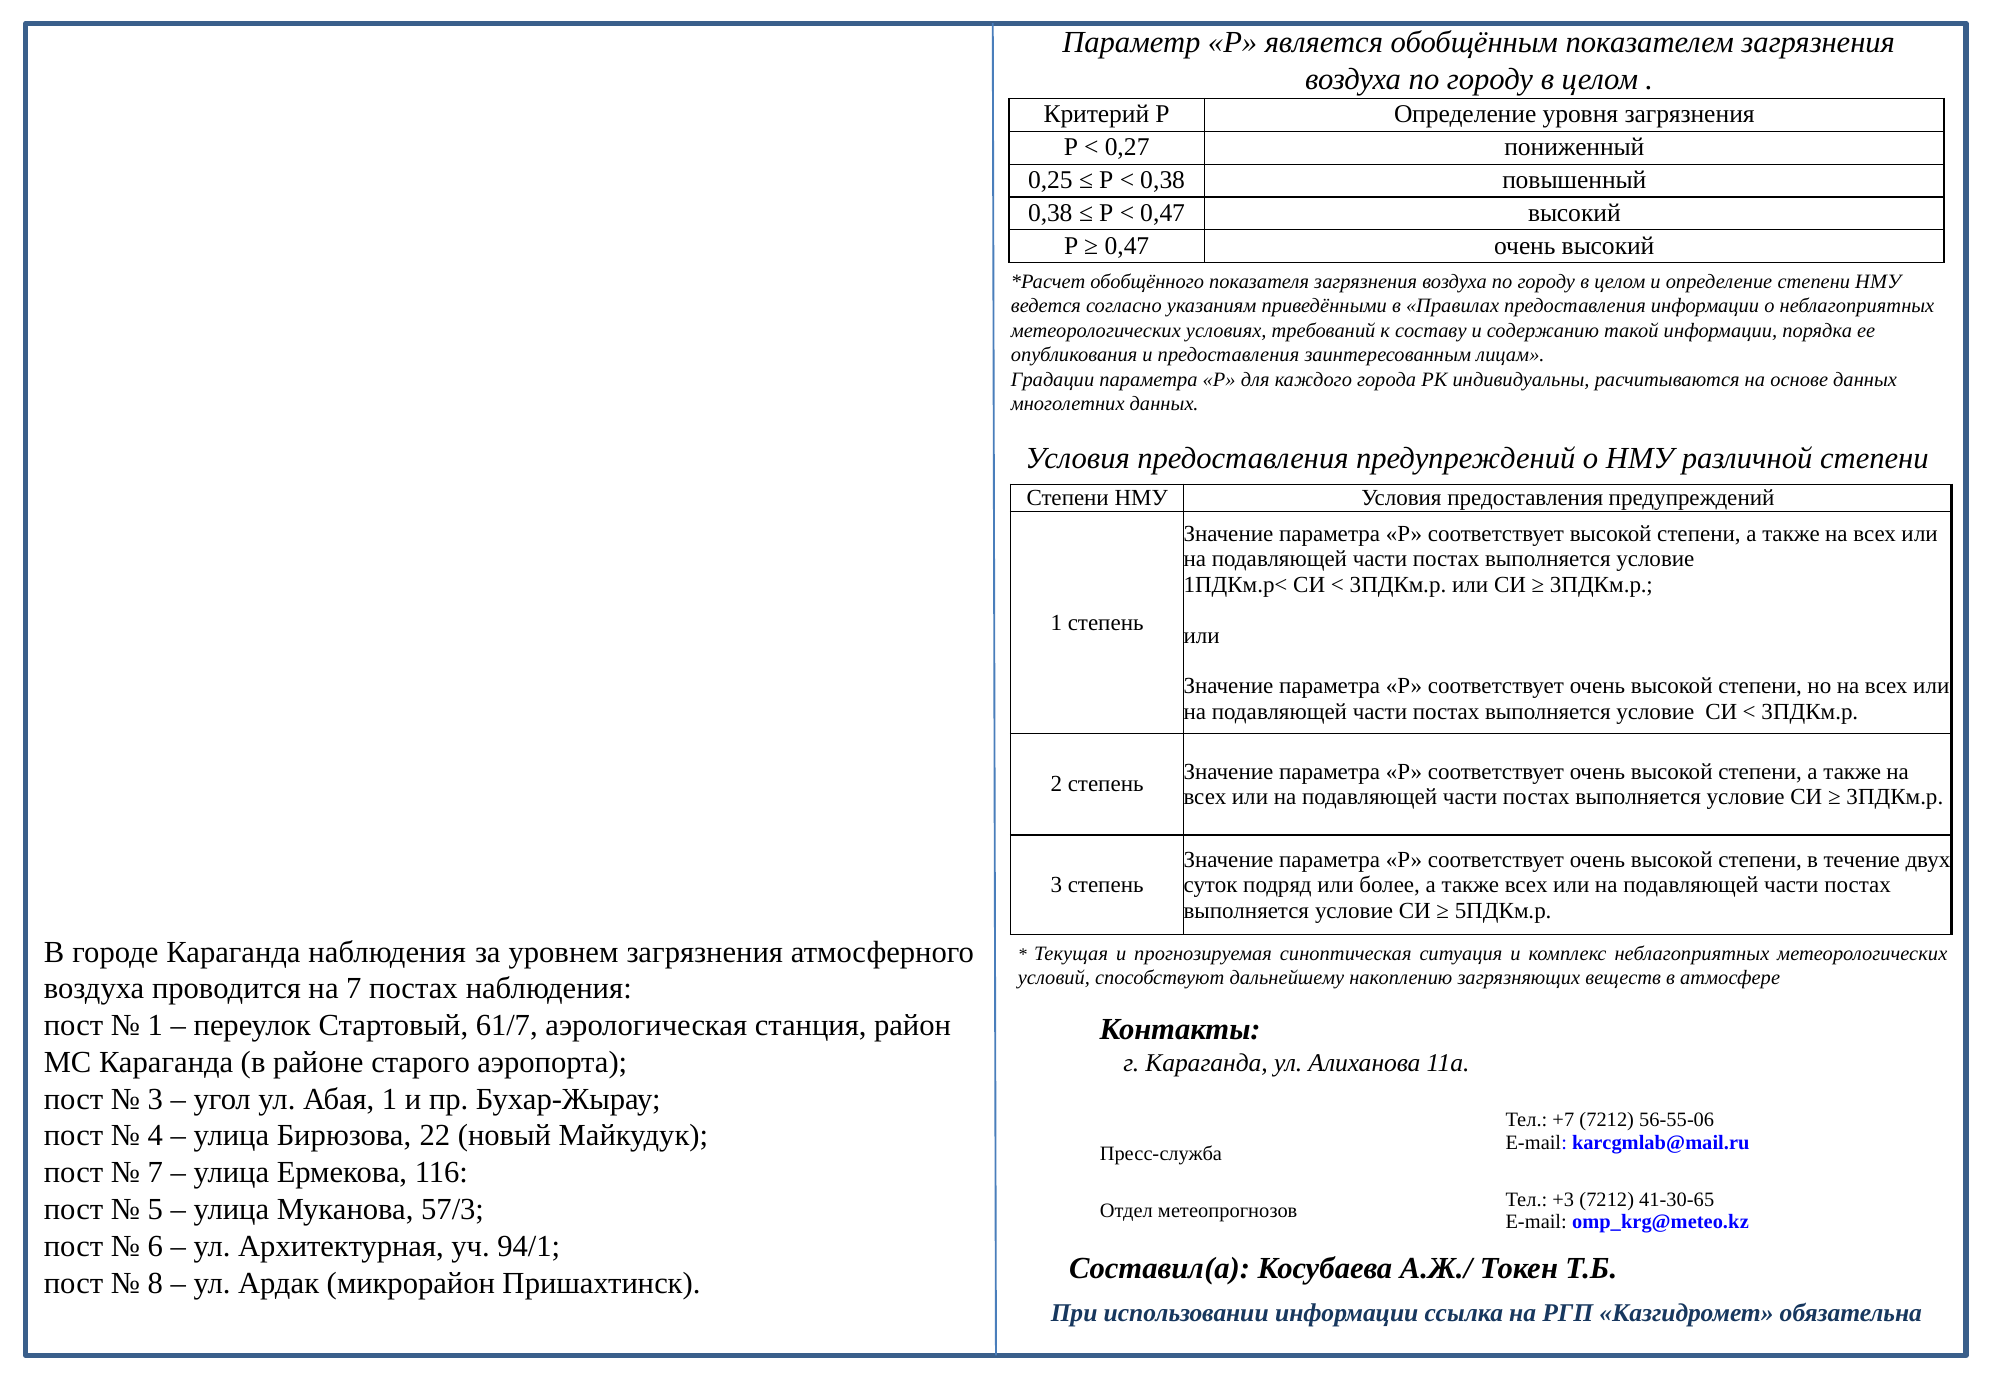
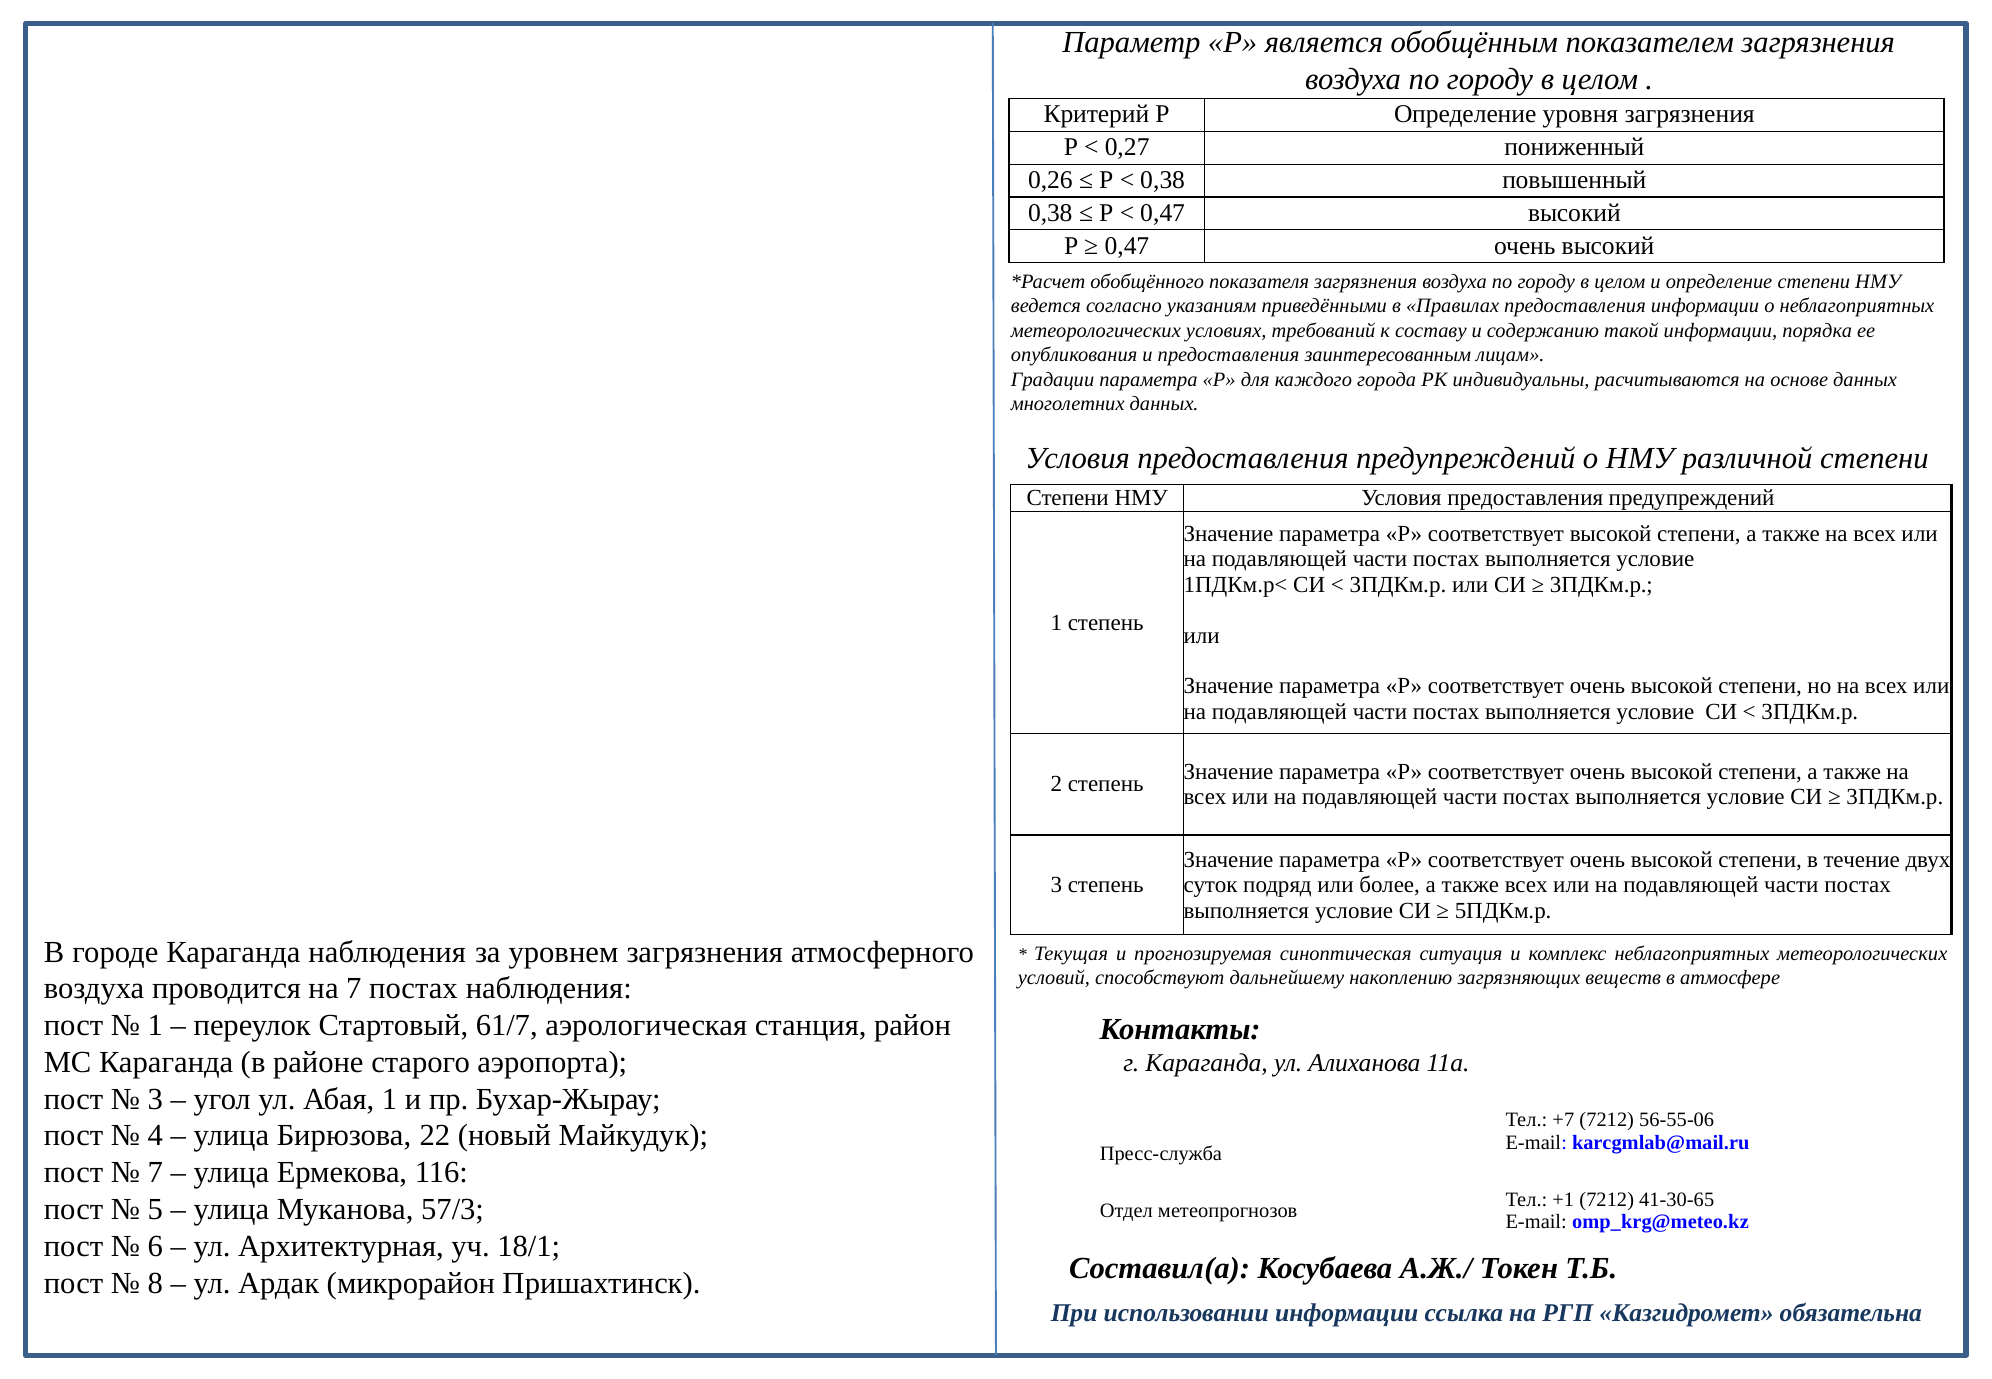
0,25: 0,25 -> 0,26
+3: +3 -> +1
94/1: 94/1 -> 18/1
